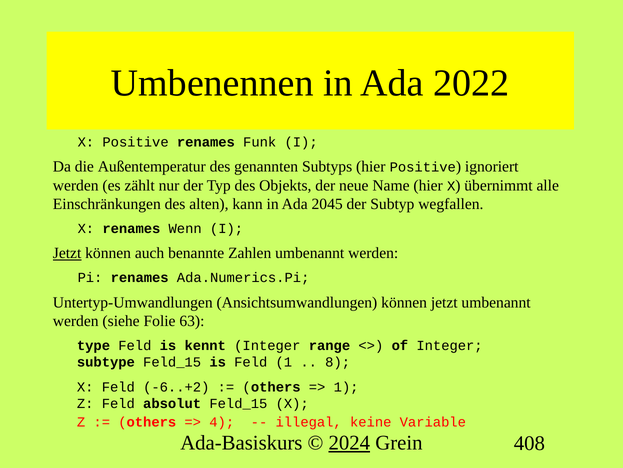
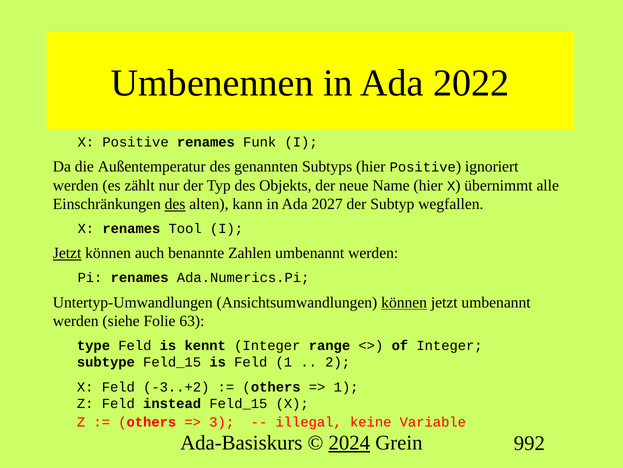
des at (175, 204) underline: none -> present
2045: 2045 -> 2027
Wenn: Wenn -> Tool
können at (404, 302) underline: none -> present
8: 8 -> 2
-6..+2: -6..+2 -> -3..+2
absolut: absolut -> instead
4: 4 -> 3
408: 408 -> 992
